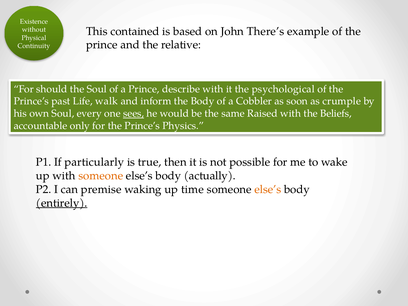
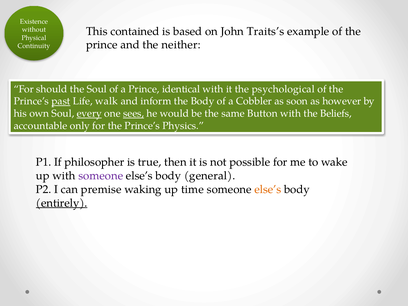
There’s: There’s -> Traits’s
relative: relative -> neither
describe: describe -> identical
past underline: none -> present
crumple: crumple -> however
every underline: none -> present
Raised: Raised -> Button
particularly: particularly -> philosopher
someone at (101, 176) colour: orange -> purple
actually: actually -> general
